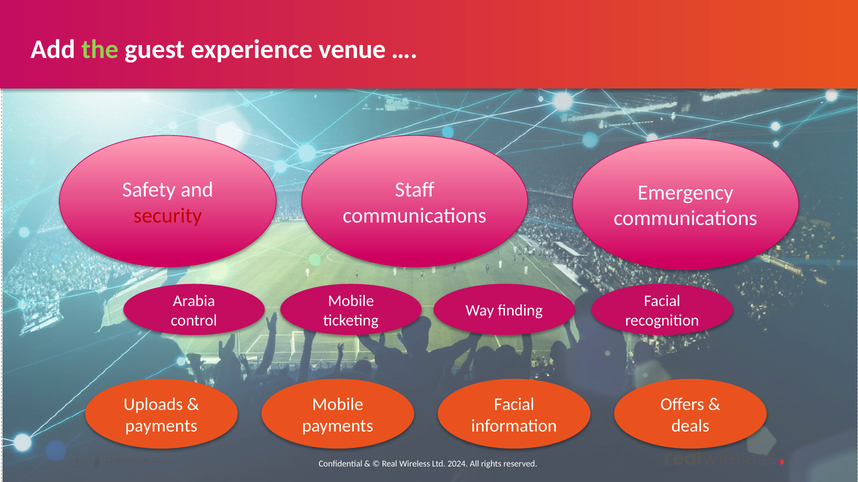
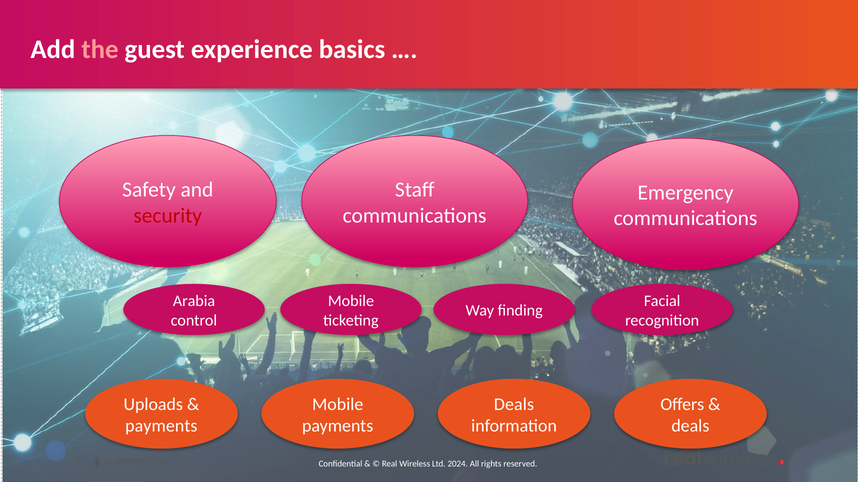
the colour: light green -> pink
venue: venue -> basics
Facial at (514, 405): Facial -> Deals
